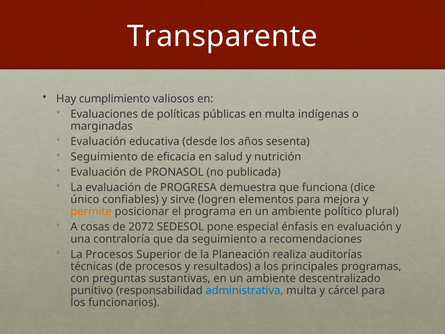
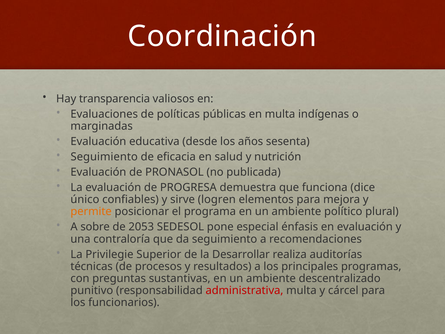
Transparente: Transparente -> Coordinación
cumplimiento: cumplimiento -> transparencia
cosas: cosas -> sobre
2072: 2072 -> 2053
La Procesos: Procesos -> Privilegie
Planeación: Planeación -> Desarrollar
administrativa colour: blue -> red
